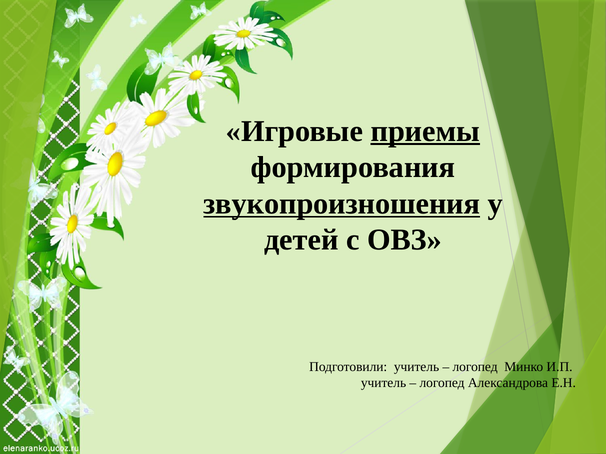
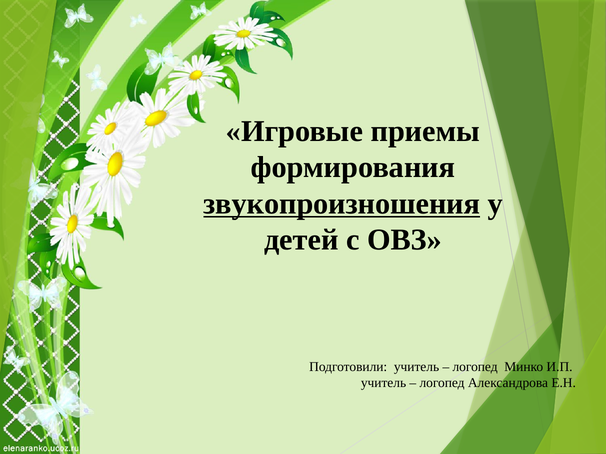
приемы underline: present -> none
